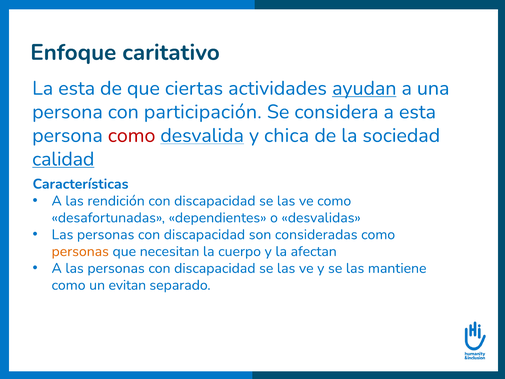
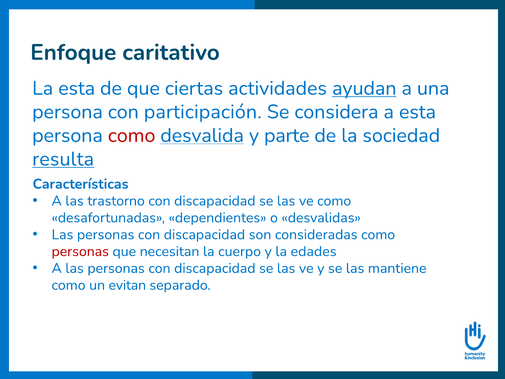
chica: chica -> parte
calidad: calidad -> resulta
rendición: rendición -> trastorno
personas at (80, 251) colour: orange -> red
afectan: afectan -> edades
